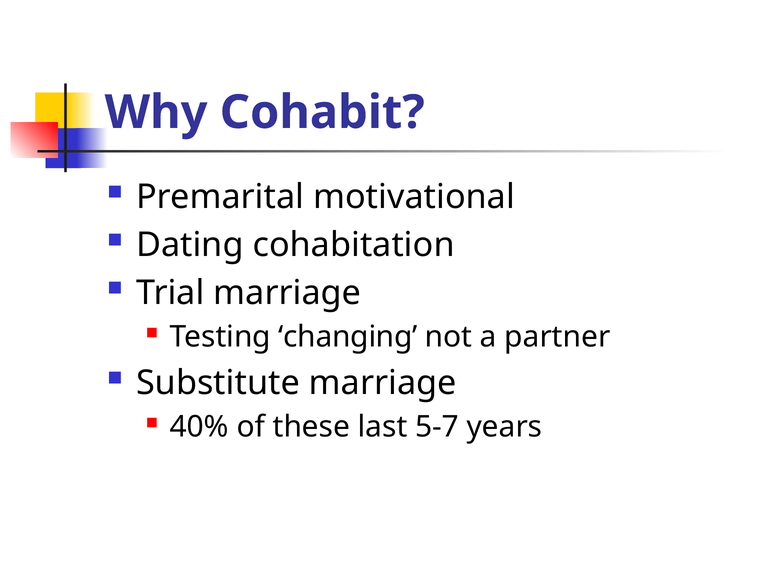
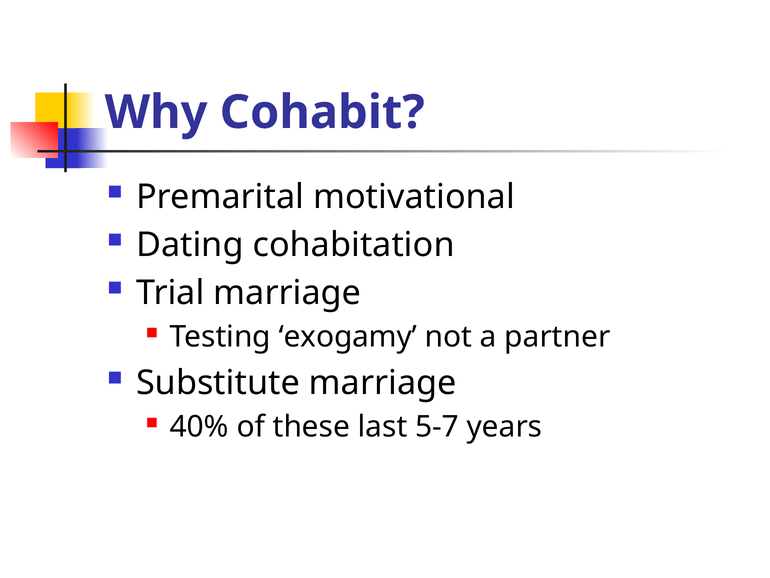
changing: changing -> exogamy
